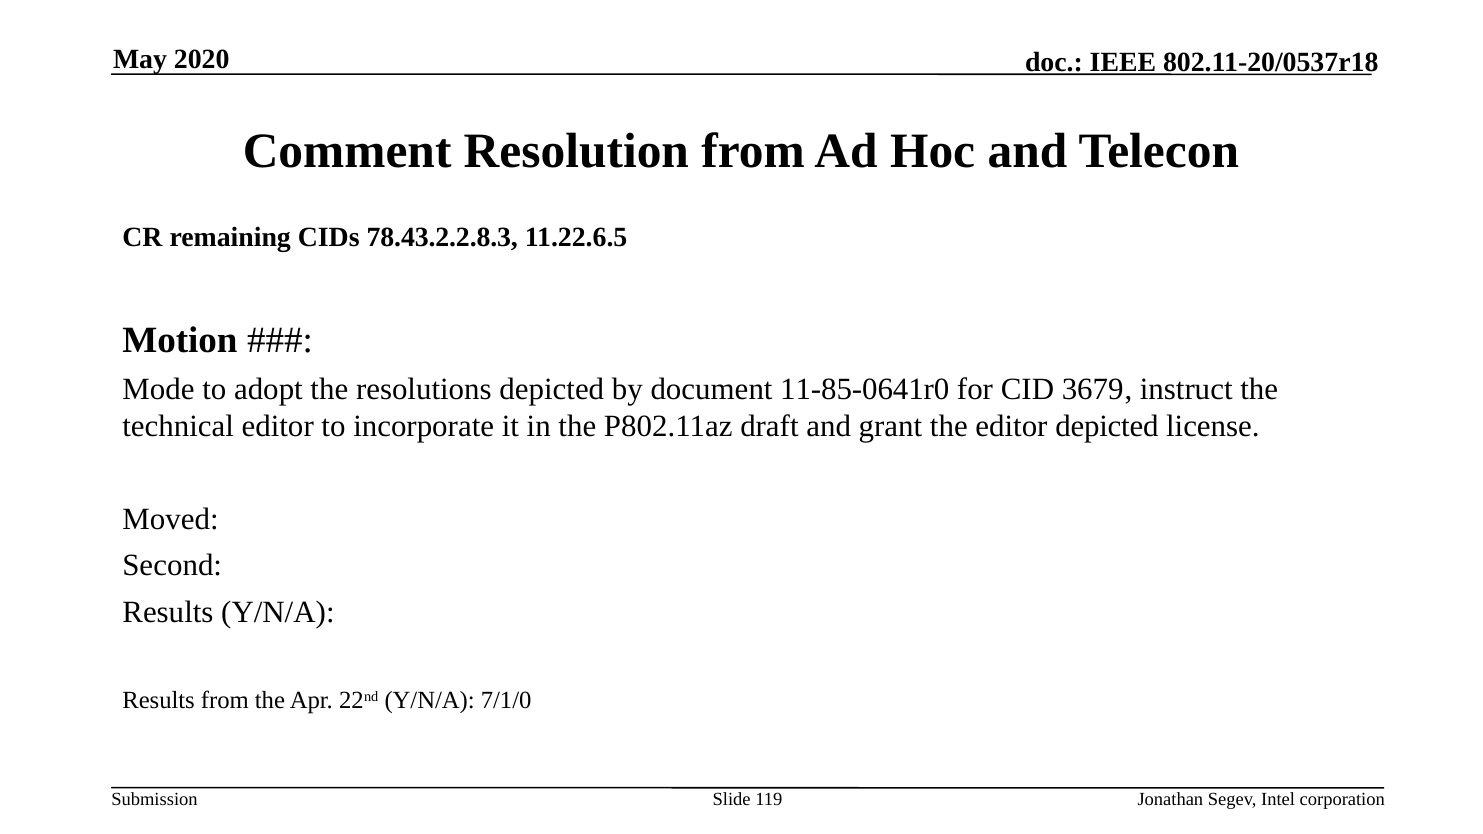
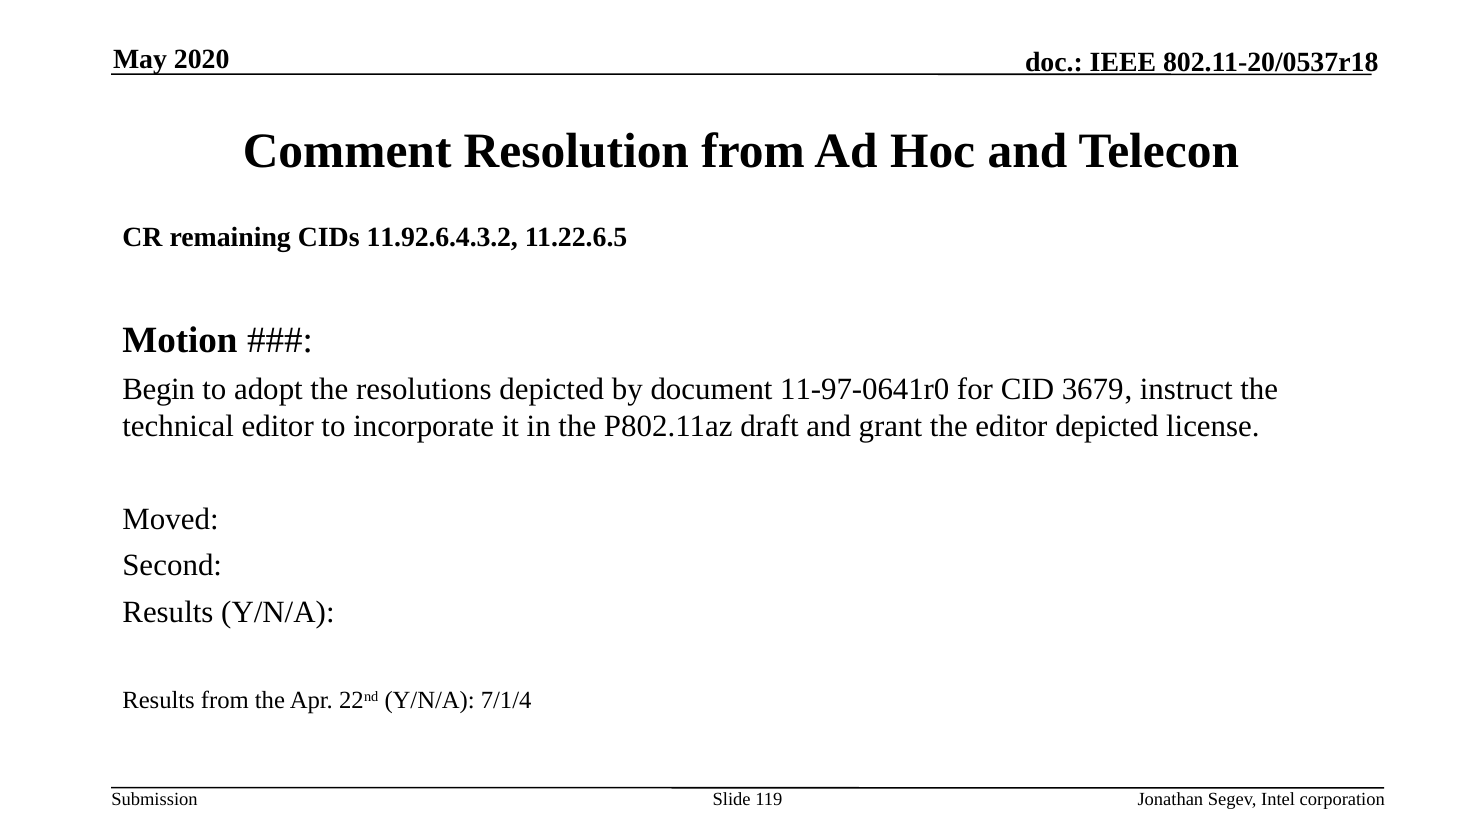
78.43.2.2.8.3: 78.43.2.2.8.3 -> 11.92.6.4.3.2
Mode: Mode -> Begin
11-85-0641r0: 11-85-0641r0 -> 11-97-0641r0
7/1/0: 7/1/0 -> 7/1/4
